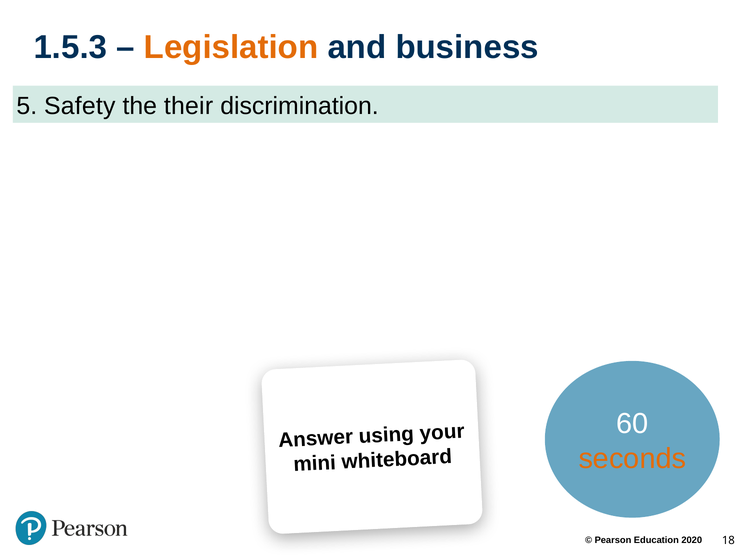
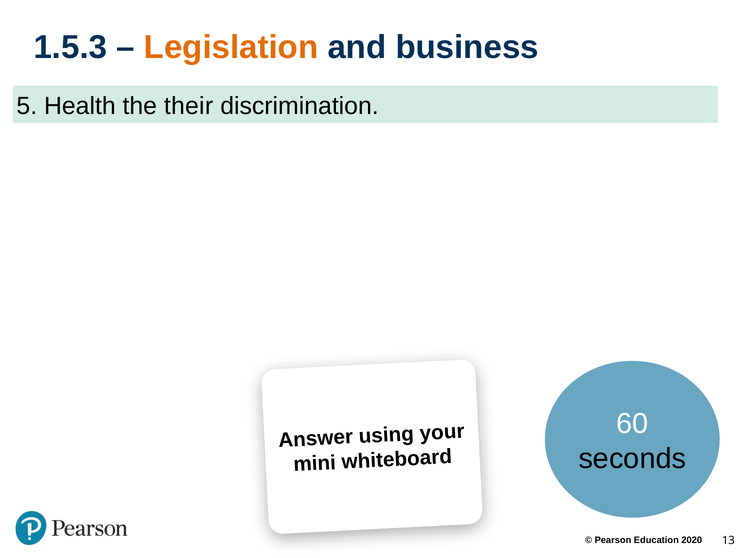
Safety: Safety -> Health
seconds colour: orange -> black
18: 18 -> 13
